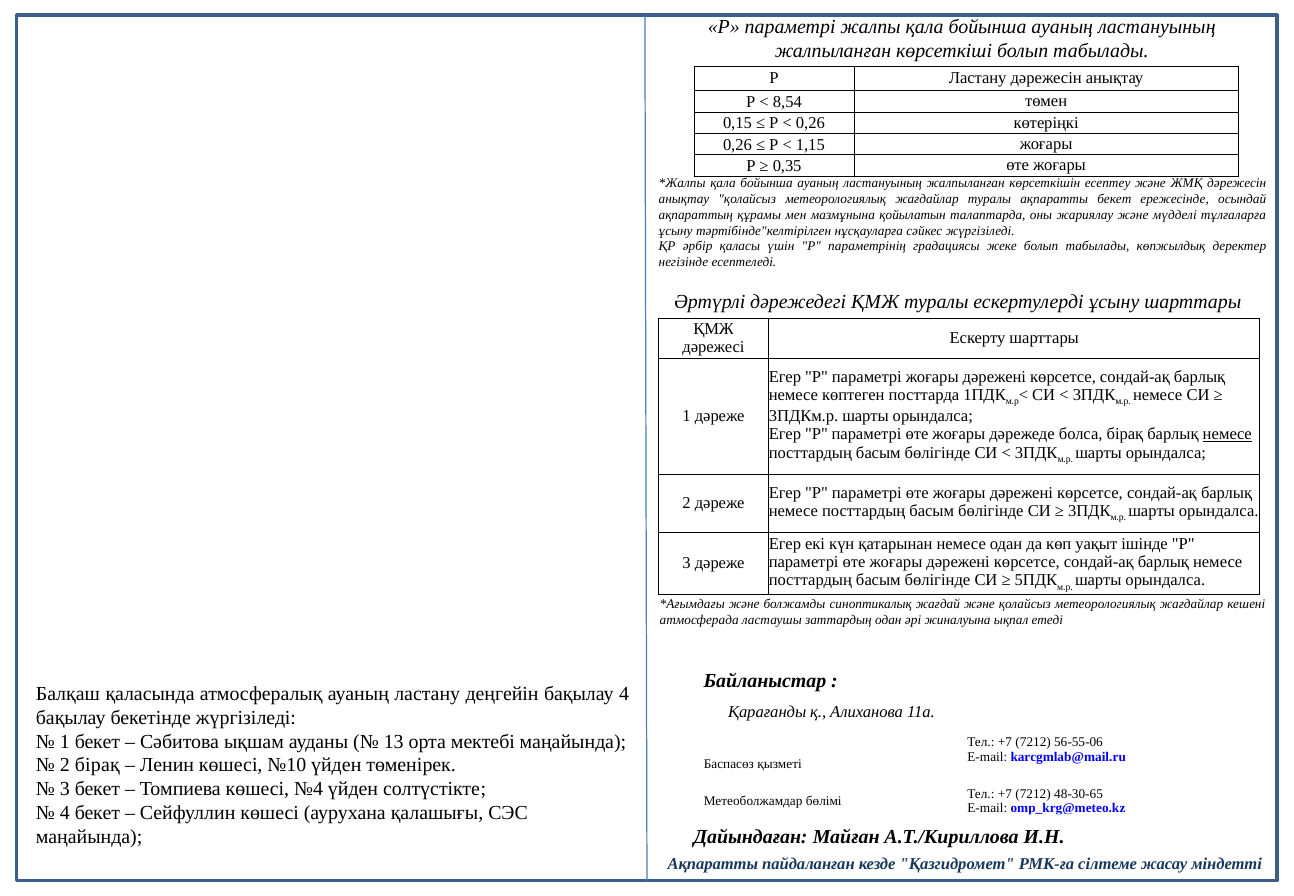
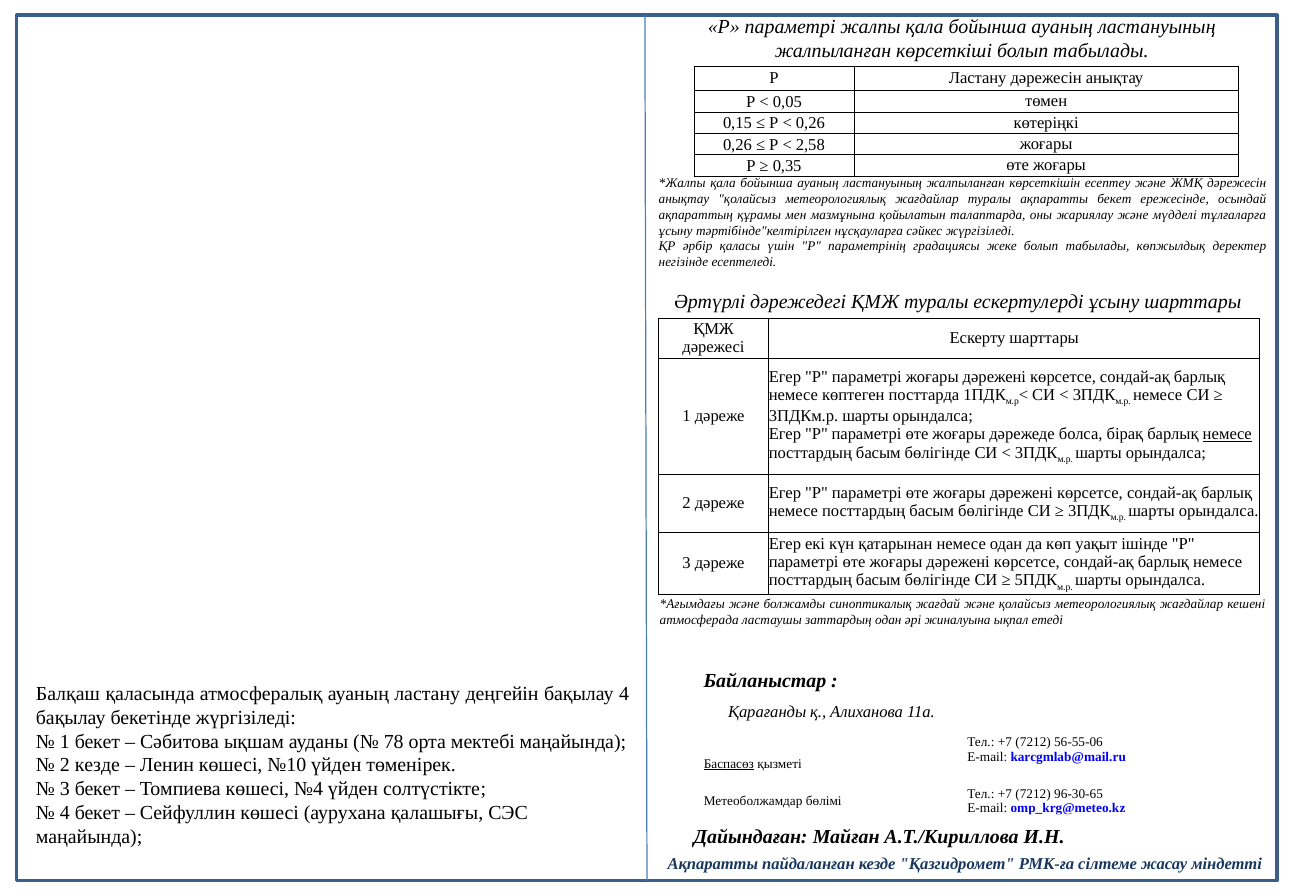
8,54: 8,54 -> 0,05
1,15: 1,15 -> 2,58
13: 13 -> 78
2 бірақ: бірақ -> кезде
Баспасөз underline: none -> present
48-30-65: 48-30-65 -> 96-30-65
